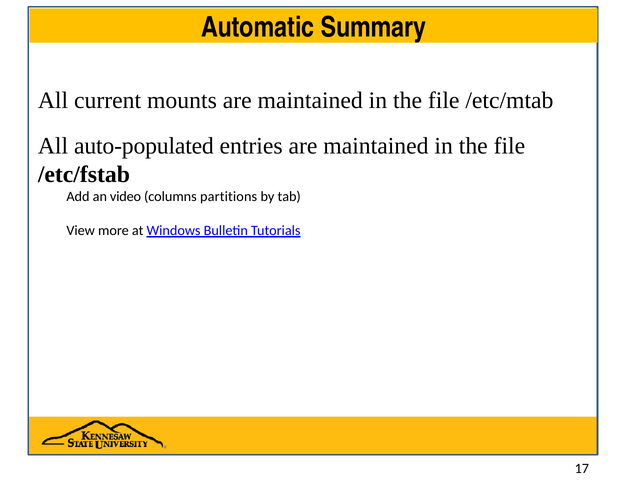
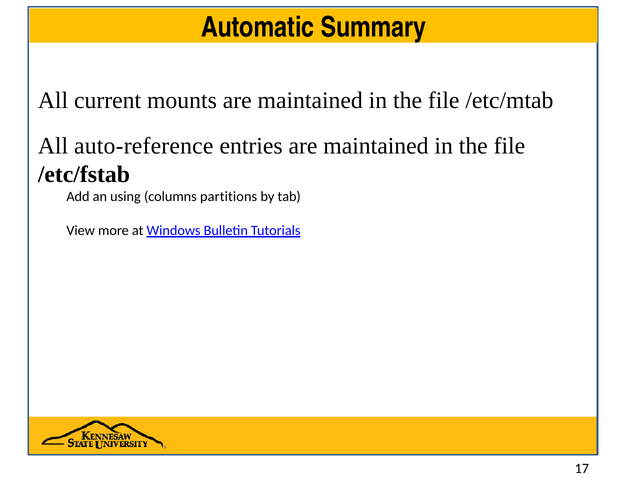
auto-populated: auto-populated -> auto-reference
video: video -> using
